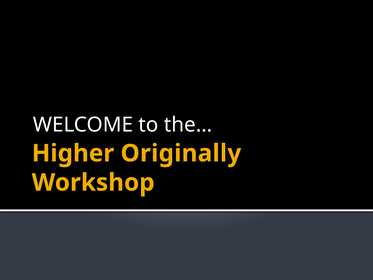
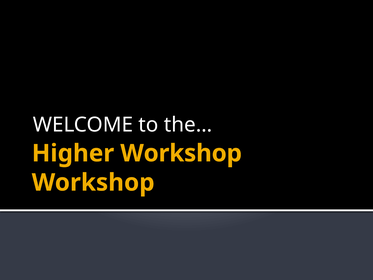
Higher Originally: Originally -> Workshop
